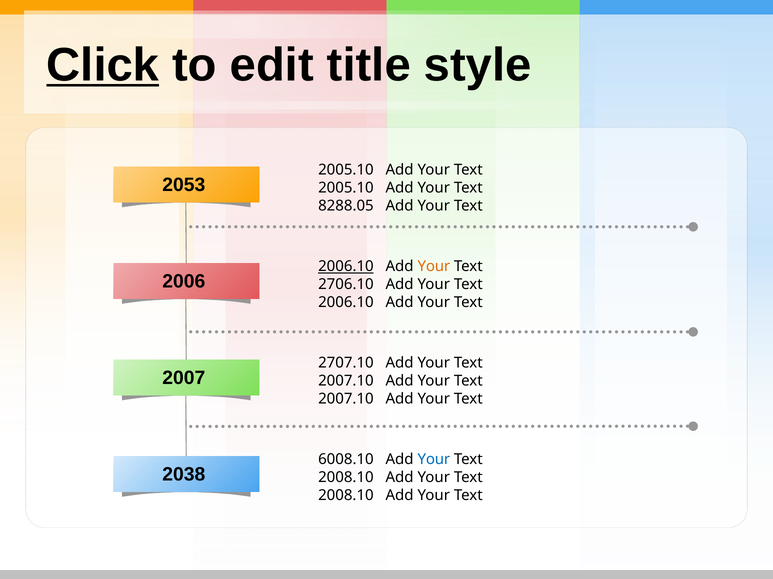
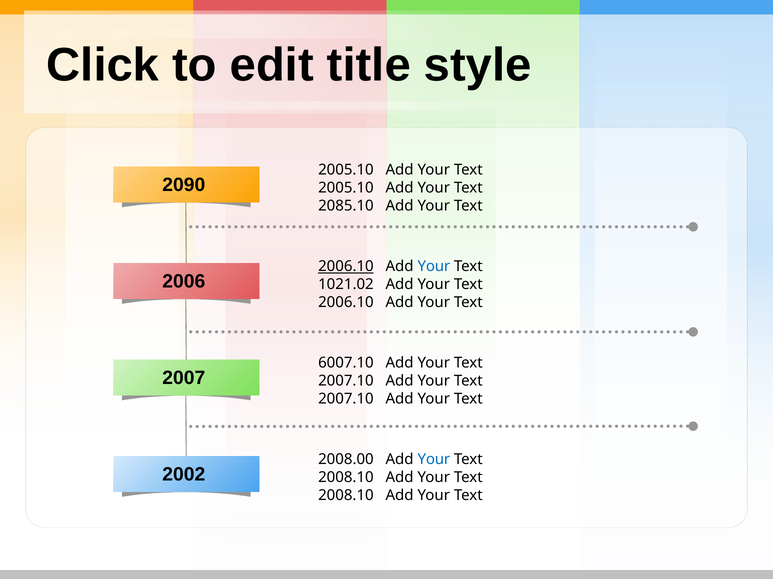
Click underline: present -> none
2053: 2053 -> 2090
8288.05: 8288.05 -> 2085.10
Your at (434, 267) colour: orange -> blue
2706.10: 2706.10 -> 1021.02
2707.10: 2707.10 -> 6007.10
6008.10: 6008.10 -> 2008.00
2038: 2038 -> 2002
